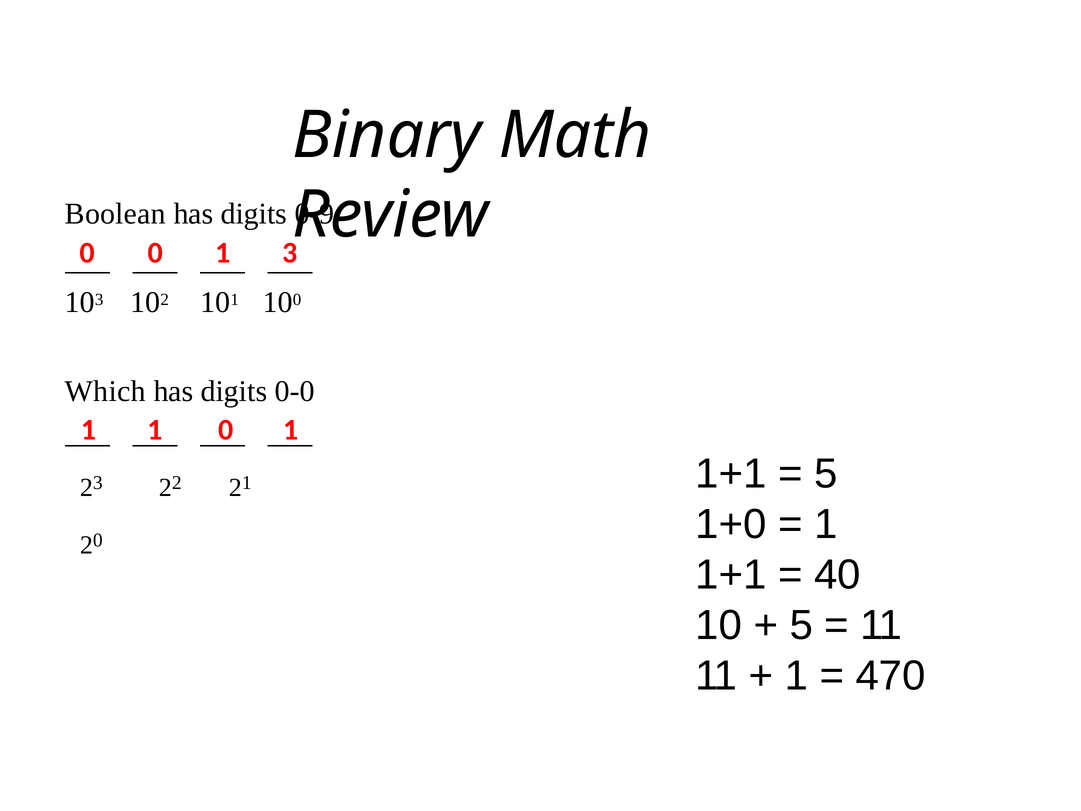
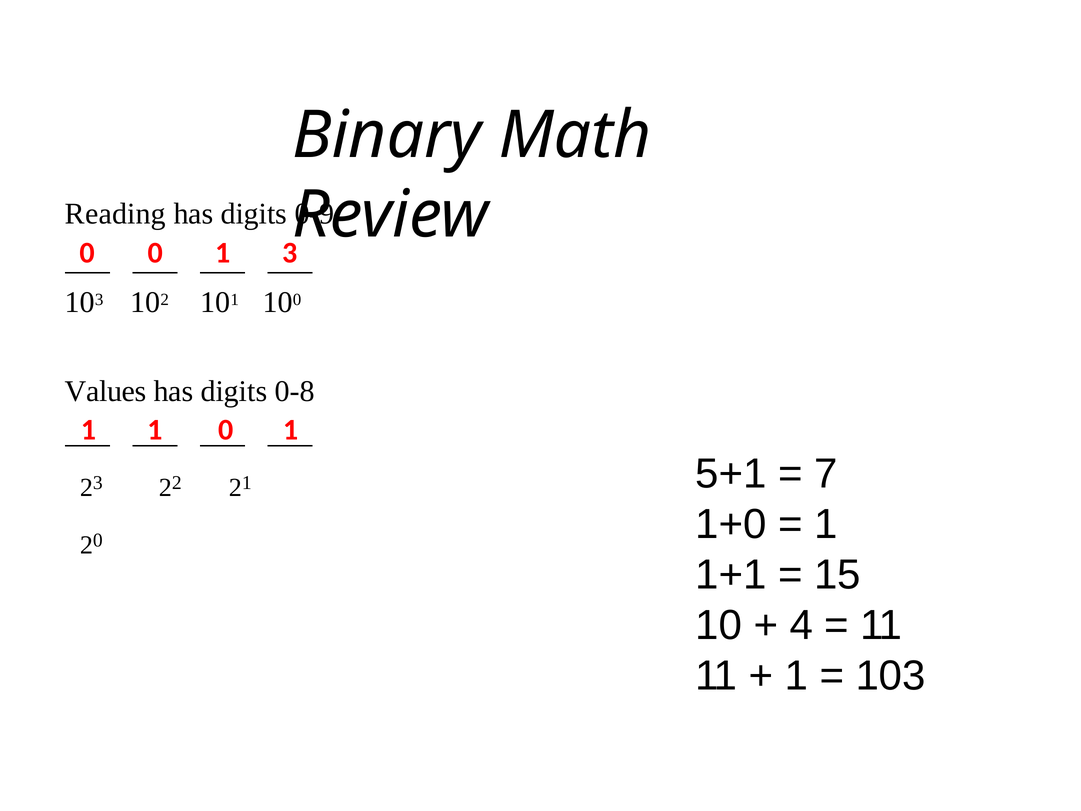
Boolean: Boolean -> Reading
Which: Which -> Values
0-0: 0-0 -> 0-8
1+1 at (731, 474): 1+1 -> 5+1
5 at (826, 474): 5 -> 7
40: 40 -> 15
5 at (801, 625): 5 -> 4
470 at (891, 676): 470 -> 103
